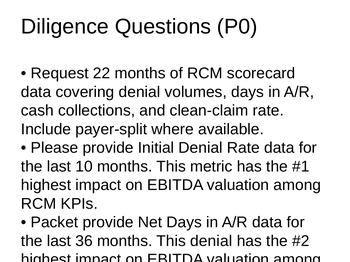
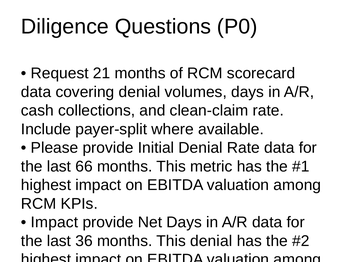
22: 22 -> 21
10: 10 -> 66
Packet at (54, 223): Packet -> Impact
